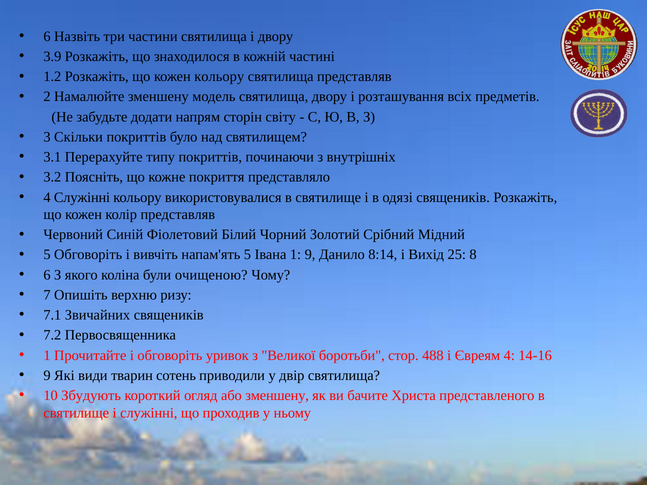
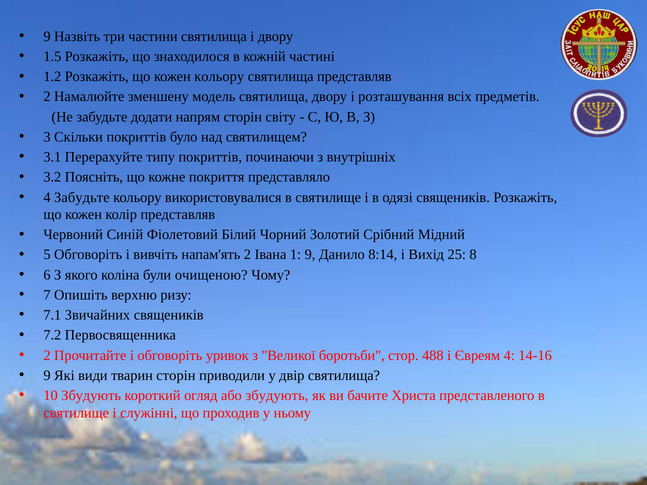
6 at (47, 36): 6 -> 9
3.9: 3.9 -> 1.5
4 Служінні: Служінні -> Забудьте
напам'ять 5: 5 -> 2
1 at (47, 355): 1 -> 2
тварин сотень: сотень -> сторін
або зменшену: зменшену -> збудують
